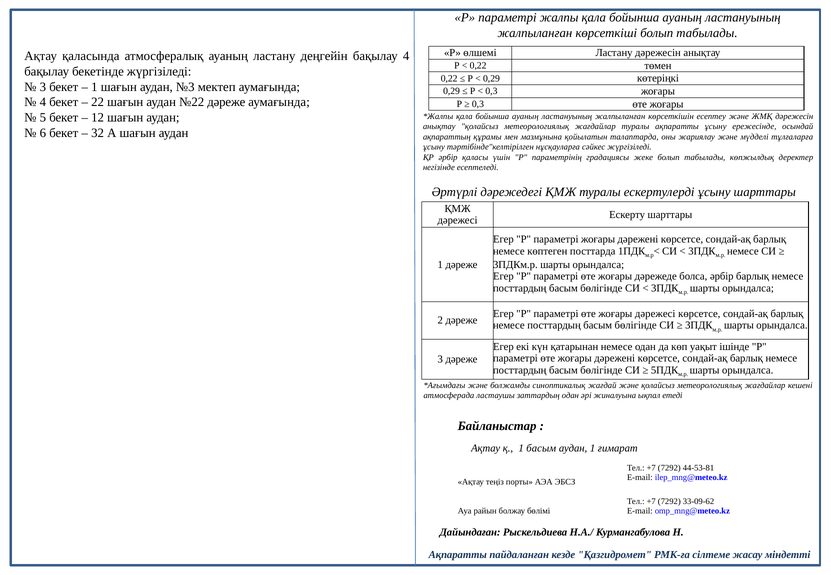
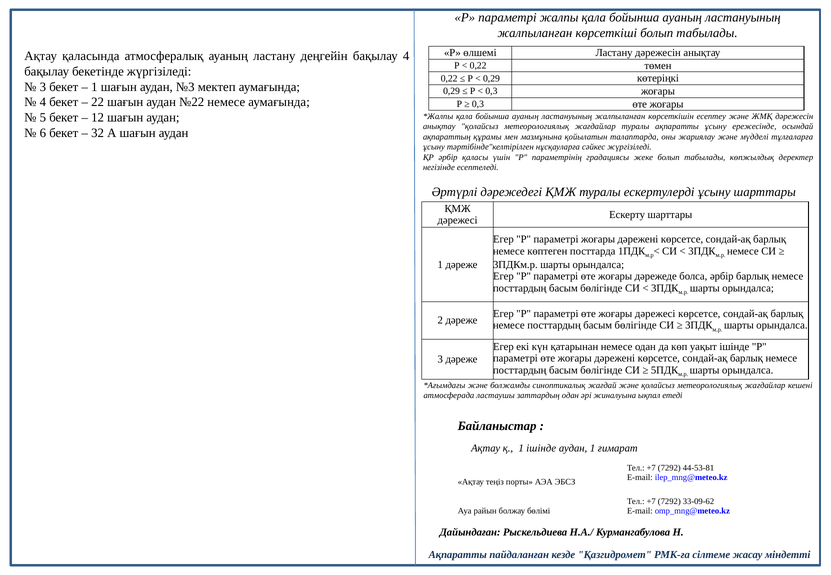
№22 дәреже: дәреже -> немесе
1 басым: басым -> ішінде
